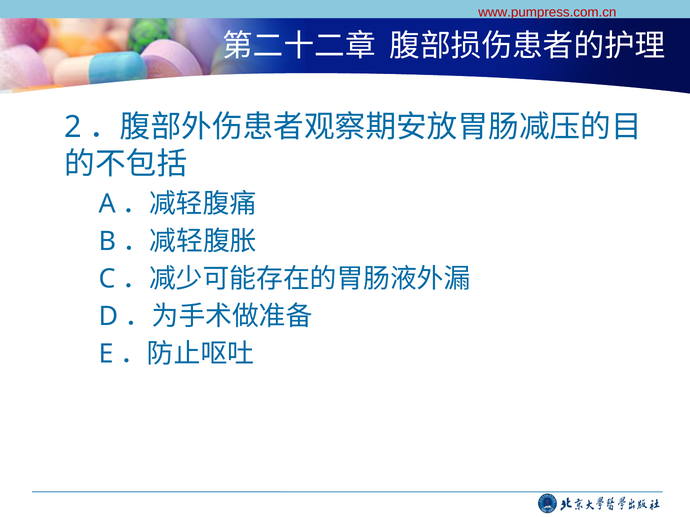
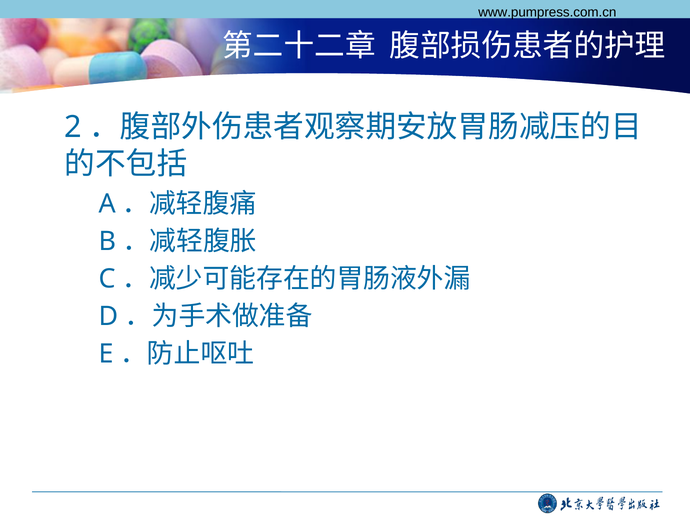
www.pumpress.com.cn colour: red -> black
